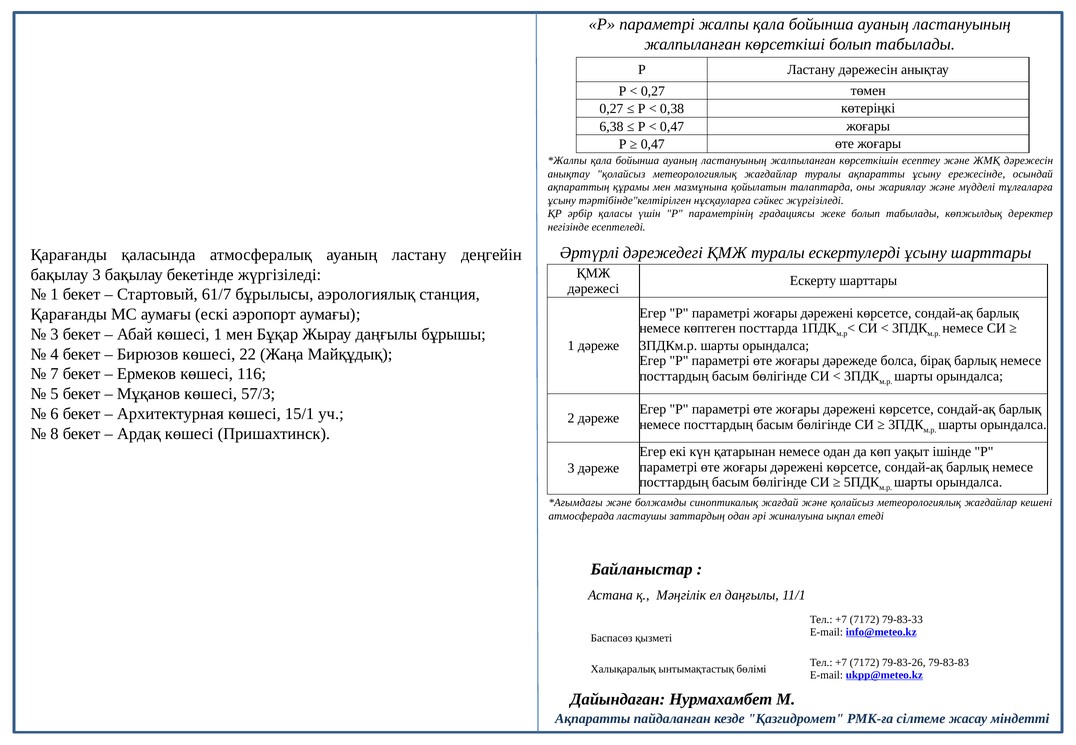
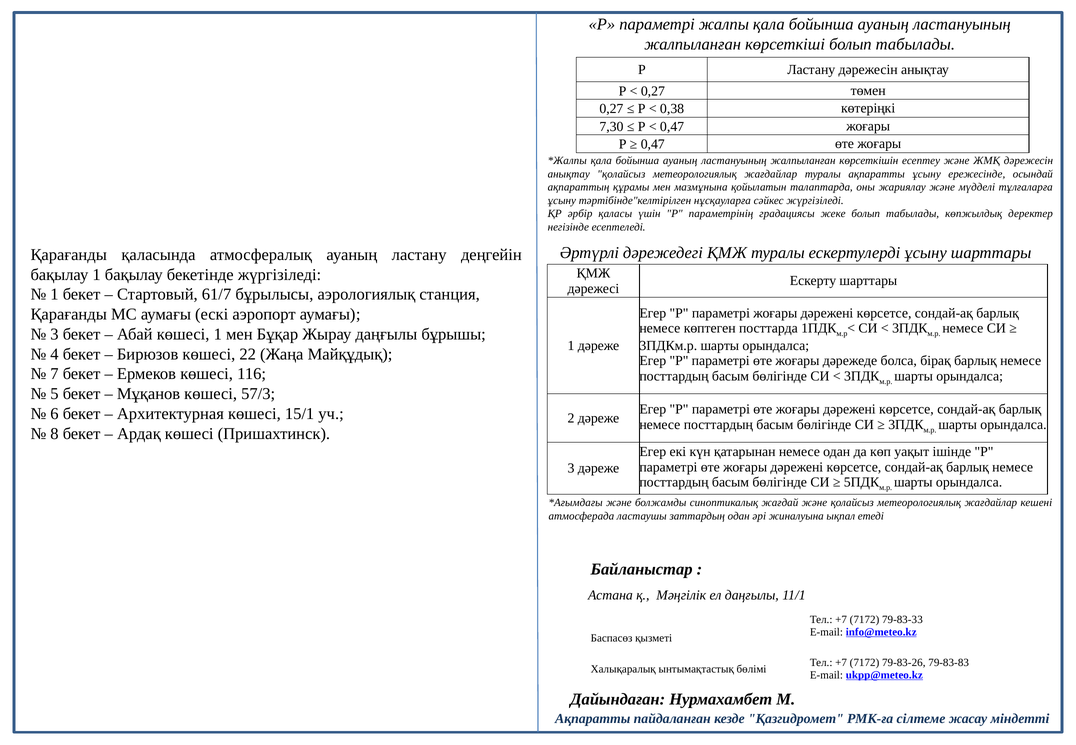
6,38: 6,38 -> 7,30
бақылау 3: 3 -> 1
